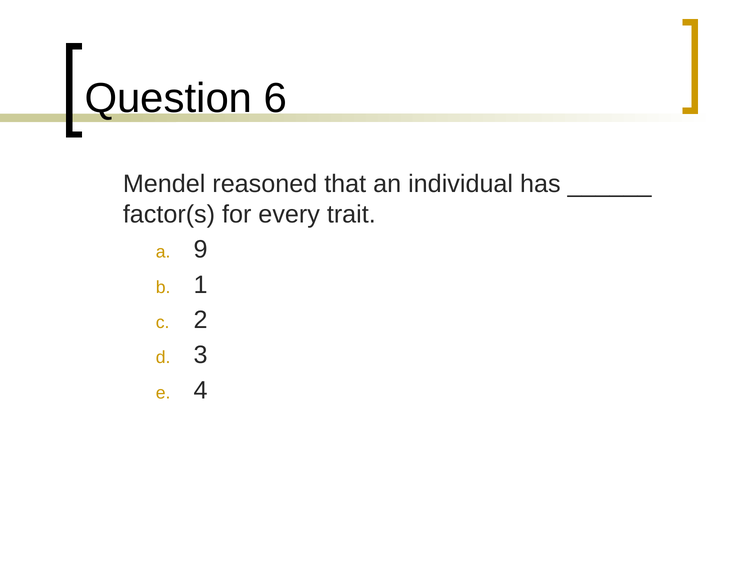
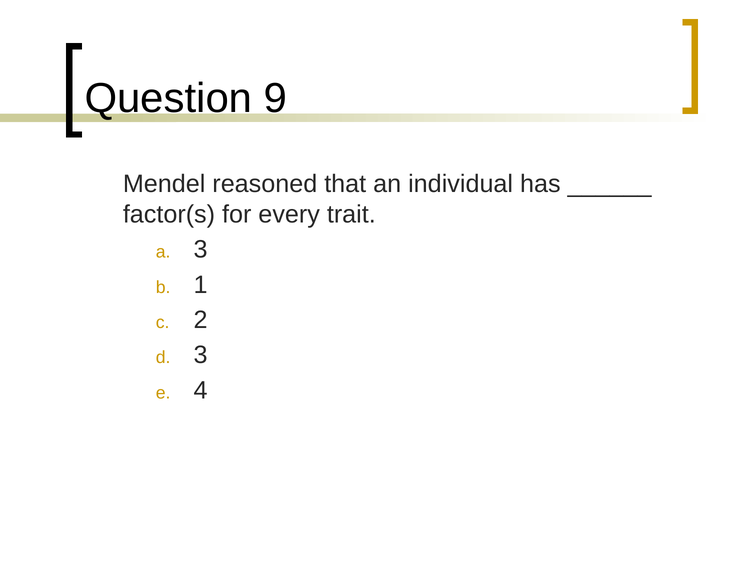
6: 6 -> 9
9 at (201, 250): 9 -> 3
